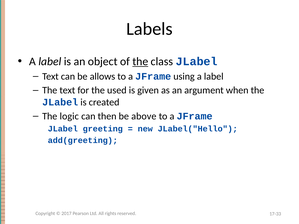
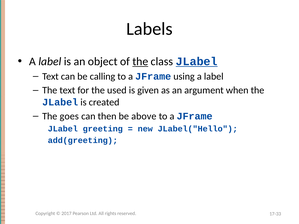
JLabel at (197, 62) underline: none -> present
allows: allows -> calling
logic: logic -> goes
